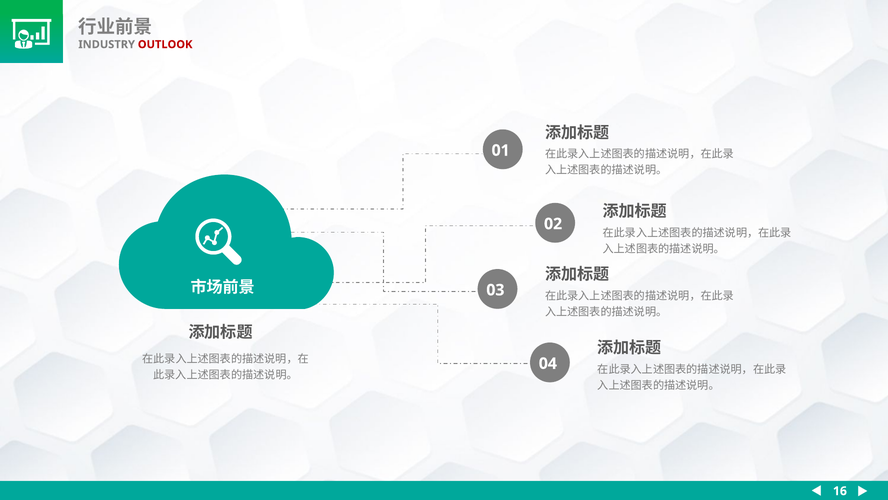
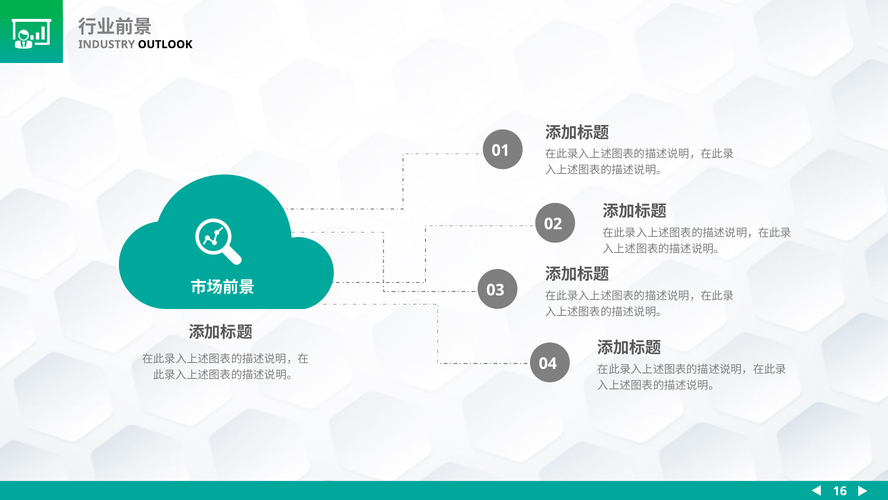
OUTLOOK colour: red -> black
